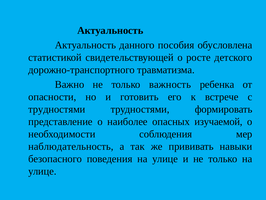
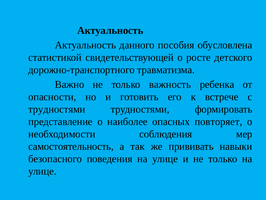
изучаемой: изучаемой -> повторяет
наблюдательность: наблюдательность -> самостоятельность
